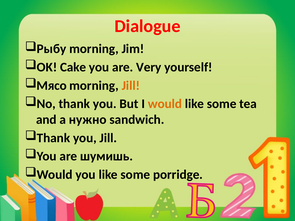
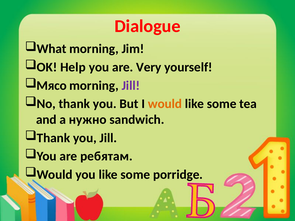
Рыбу: Рыбу -> What
Cake: Cake -> Help
Jill at (131, 86) colour: orange -> purple
шумишь: шумишь -> ребятам
